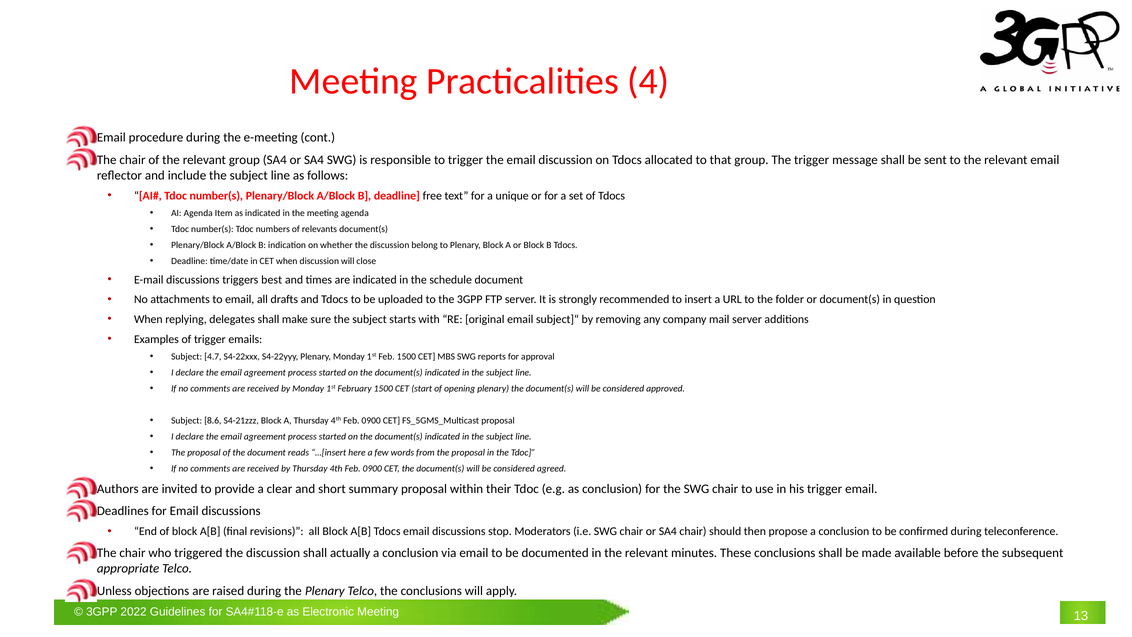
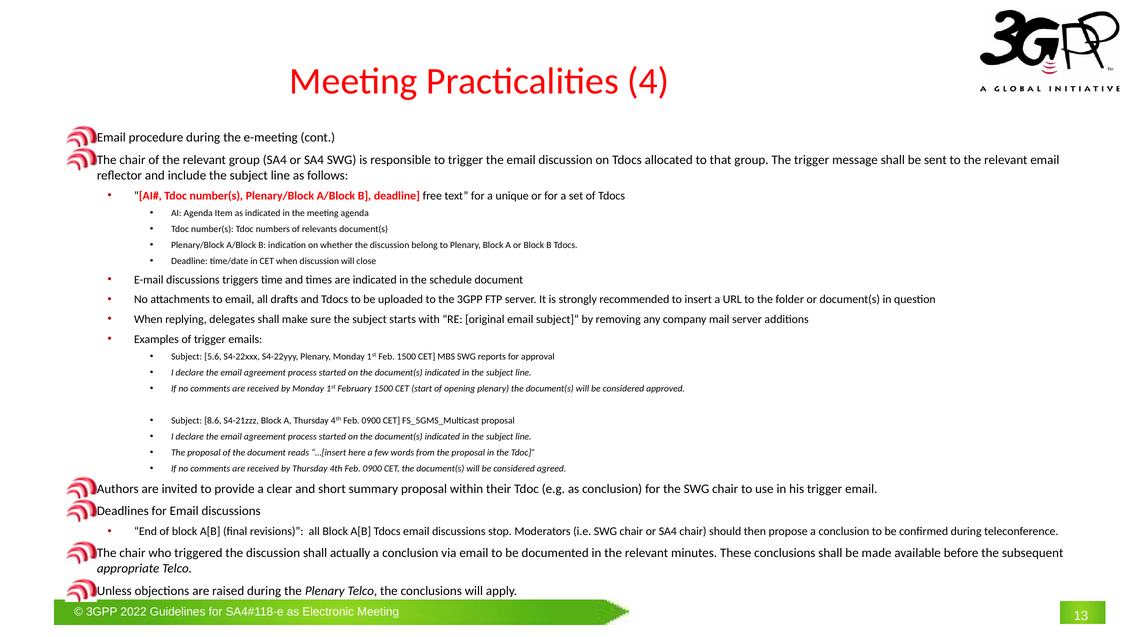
best: best -> time
4.7: 4.7 -> 5.6
